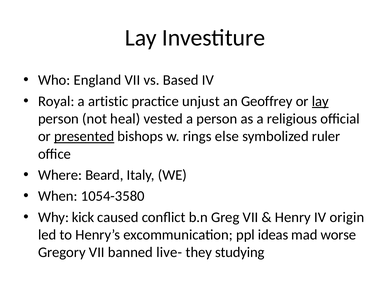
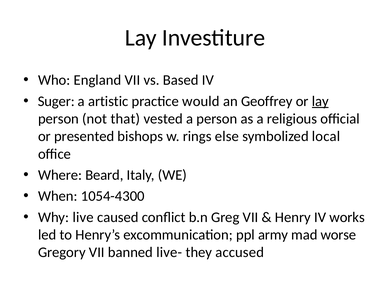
Royal: Royal -> Suger
unjust: unjust -> would
heal: heal -> that
presented underline: present -> none
ruler: ruler -> local
1054-3580: 1054-3580 -> 1054-4300
kick: kick -> live
origin: origin -> works
ideas: ideas -> army
studying: studying -> accused
